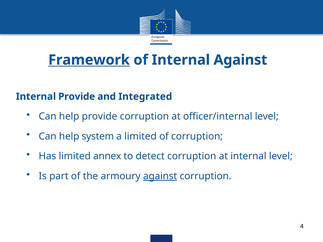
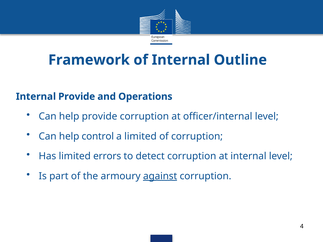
Framework underline: present -> none
Internal Against: Against -> Outline
Integrated: Integrated -> Operations
system: system -> control
annex: annex -> errors
